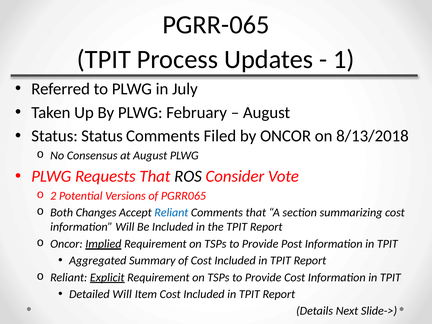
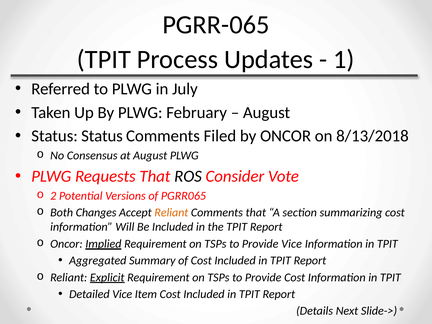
Reliant at (171, 213) colour: blue -> orange
Provide Post: Post -> Vice
Detailed Will: Will -> Vice
